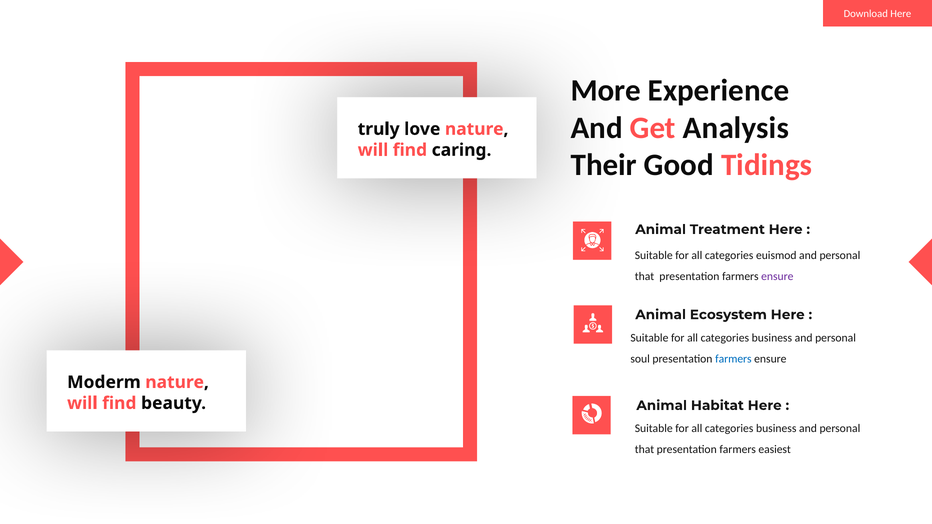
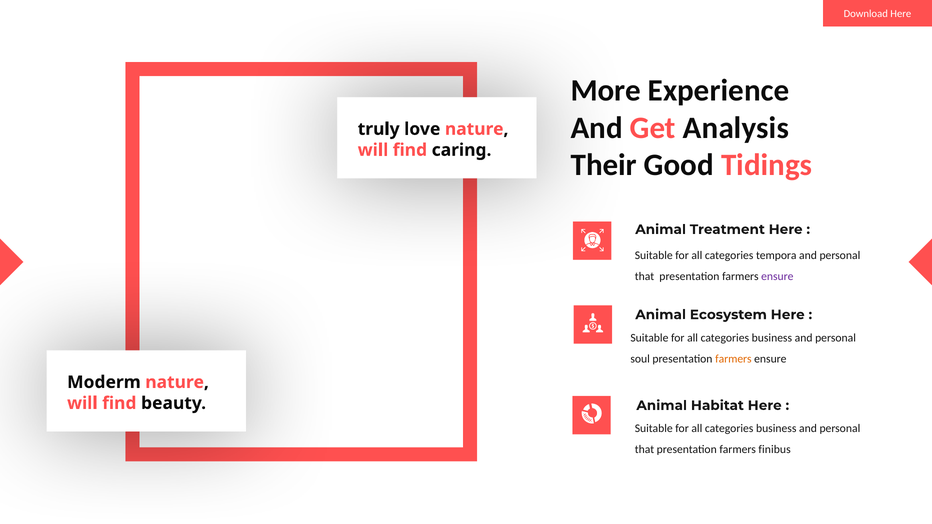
euismod: euismod -> tempora
farmers at (733, 359) colour: blue -> orange
easiest: easiest -> finibus
